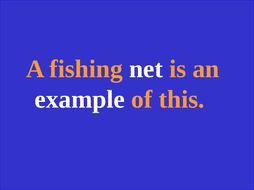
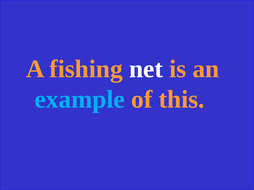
example colour: white -> light blue
